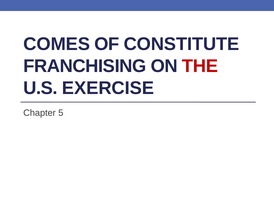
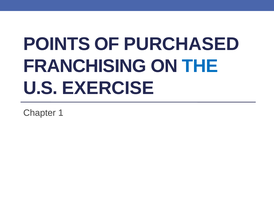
COMES: COMES -> POINTS
CONSTITUTE: CONSTITUTE -> PURCHASED
THE colour: red -> blue
5: 5 -> 1
